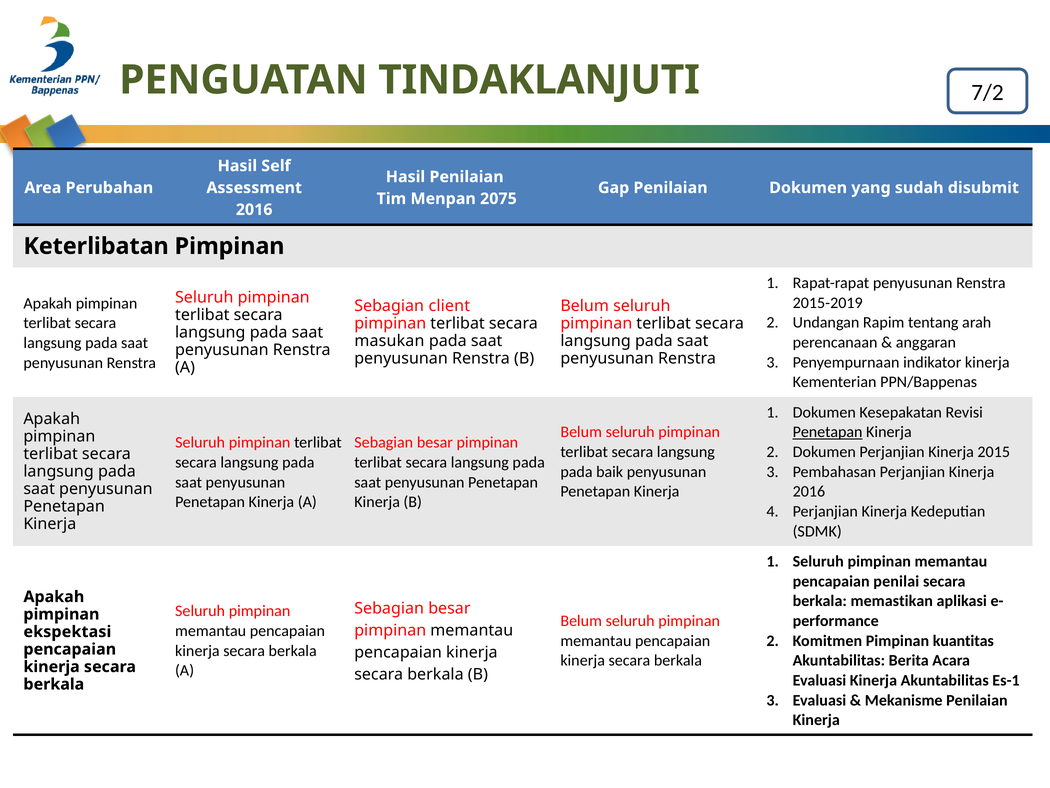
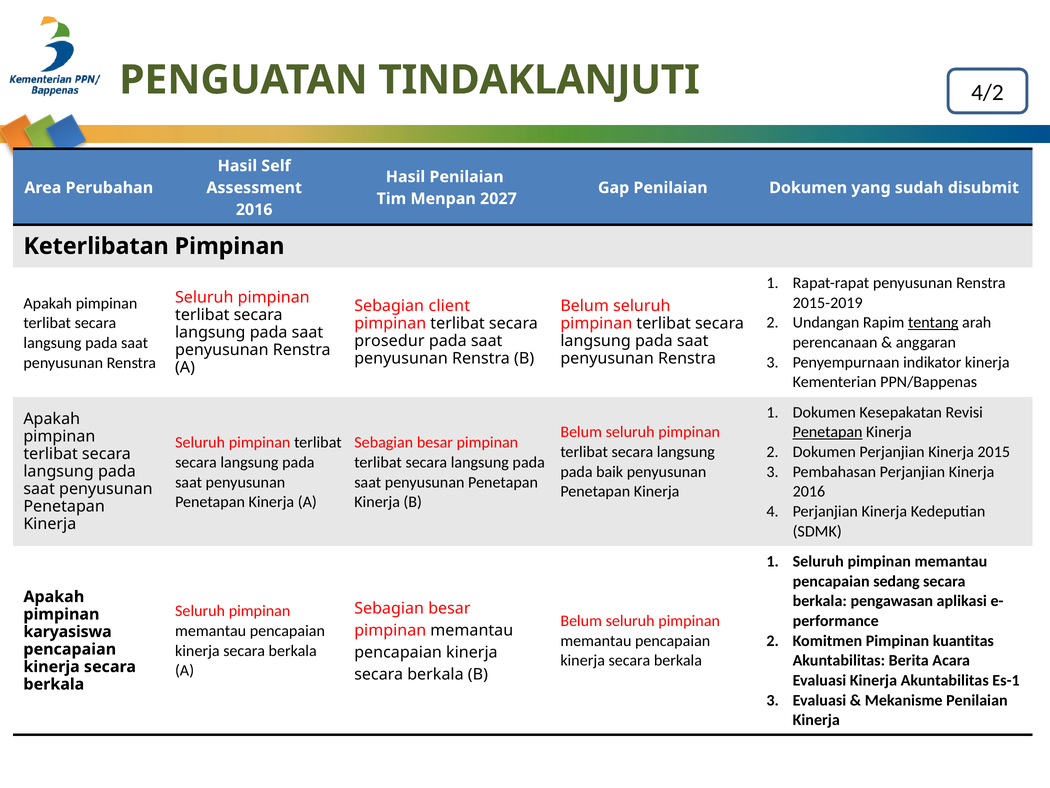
7/2: 7/2 -> 4/2
2075: 2075 -> 2027
tentang underline: none -> present
masukan: masukan -> prosedur
penilai: penilai -> sedang
memastikan: memastikan -> pengawasan
ekspektasi: ekspektasi -> karyasiswa
